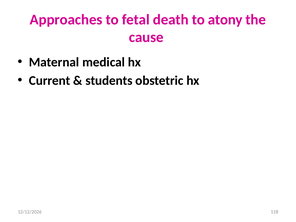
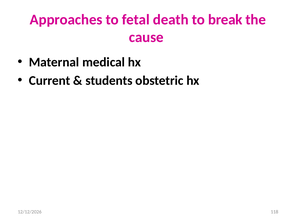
atony: atony -> break
